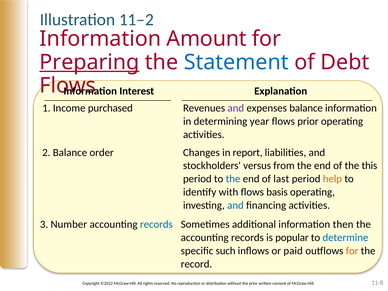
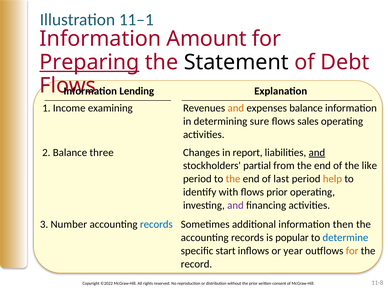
11–2: 11–2 -> 11–1
Statement colour: blue -> black
Interest: Interest -> Lending
purchased: purchased -> examining
and at (236, 108) colour: purple -> orange
year: year -> sure
flows prior: prior -> sales
order: order -> three
and at (317, 152) underline: none -> present
versus: versus -> partial
this: this -> like
the at (233, 179) colour: blue -> orange
flows basis: basis -> prior
and at (235, 205) colour: blue -> purple
such: such -> start
paid: paid -> year
